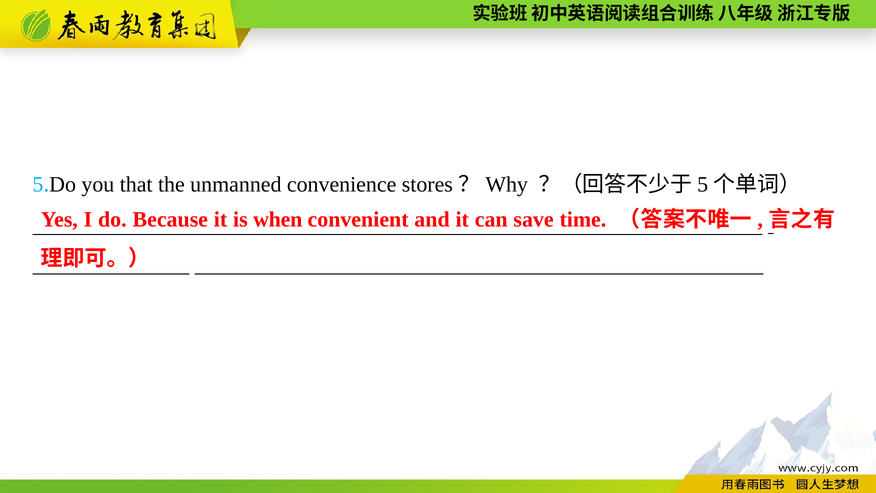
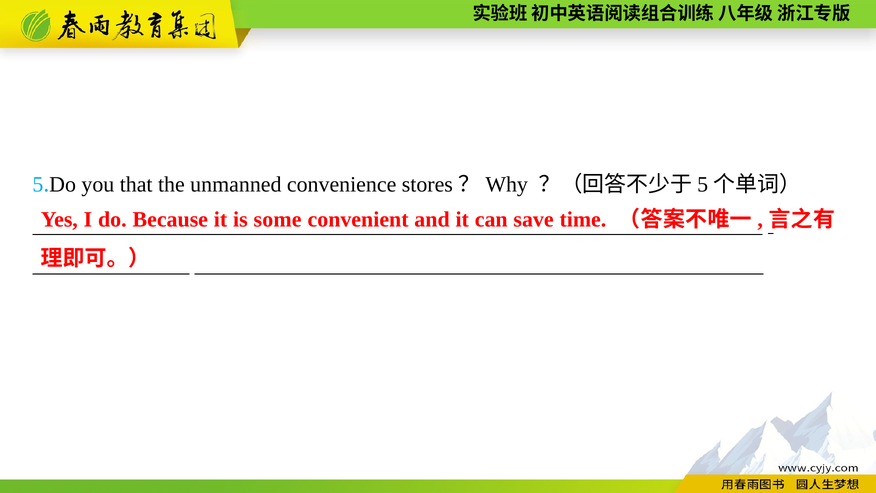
when: when -> some
